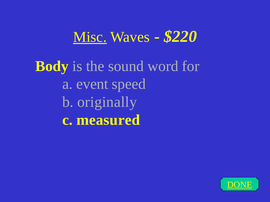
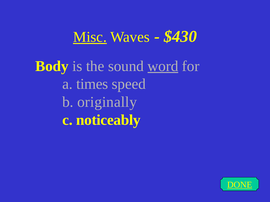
$220: $220 -> $430
word underline: none -> present
event: event -> times
measured: measured -> noticeably
